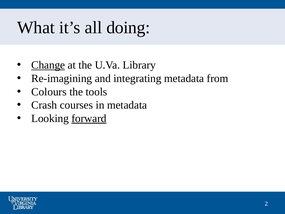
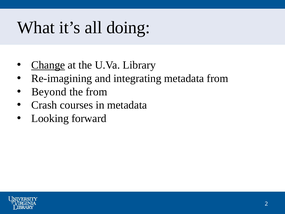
Colours: Colours -> Beyond
the tools: tools -> from
forward underline: present -> none
